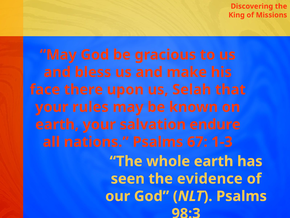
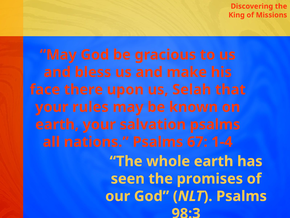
salvation endure: endure -> psalms
1-3: 1-3 -> 1-4
evidence: evidence -> promises
